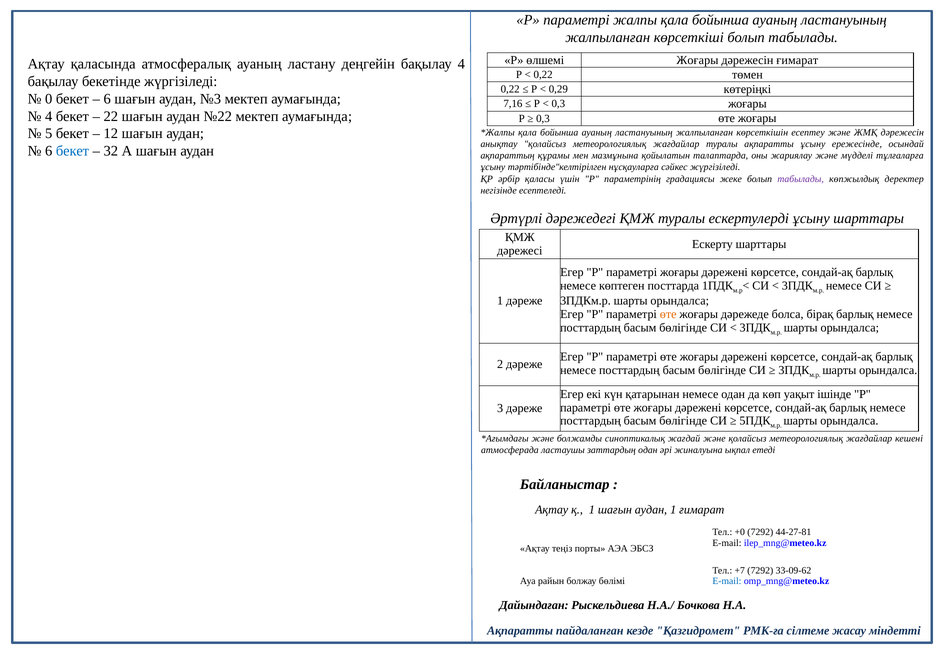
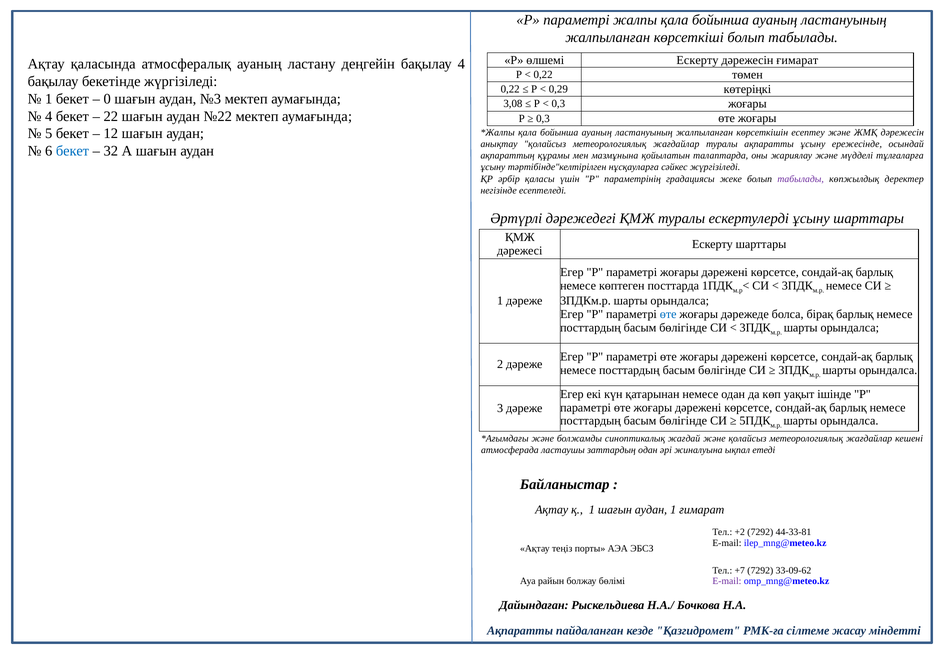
өлшемі Жоғары: Жоғары -> Ескерту
0 at (49, 99): 0 -> 1
6 at (107, 99): 6 -> 0
7,16: 7,16 -> 3,08
өте at (668, 314) colour: orange -> blue
+0: +0 -> +2
44-27-81: 44-27-81 -> 44-33-81
E-mail at (727, 581) colour: blue -> purple
